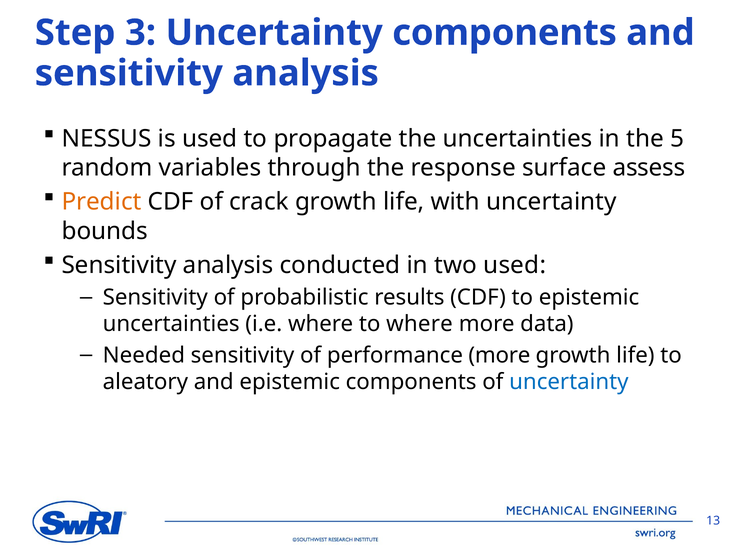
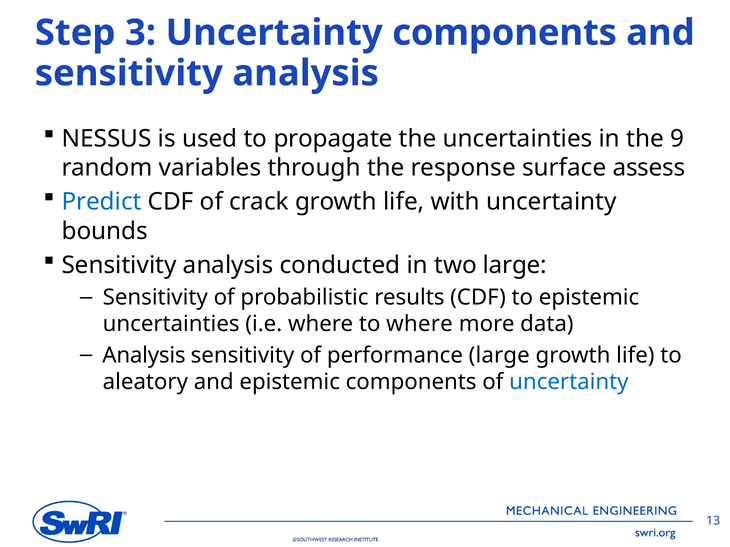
5: 5 -> 9
Predict colour: orange -> blue
two used: used -> large
Needed at (144, 356): Needed -> Analysis
performance more: more -> large
